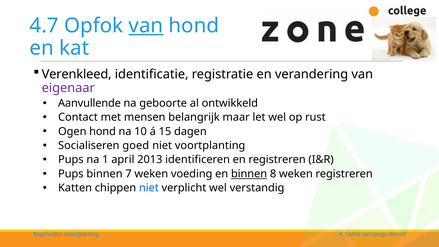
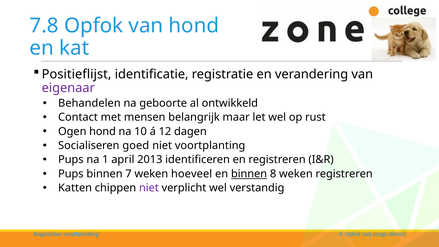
4.7: 4.7 -> 7.8
van at (146, 26) underline: present -> none
Verenkleed: Verenkleed -> Positieflijst
Aanvullende: Aanvullende -> Behandelen
15: 15 -> 12
voeding: voeding -> hoeveel
niet at (149, 188) colour: blue -> purple
